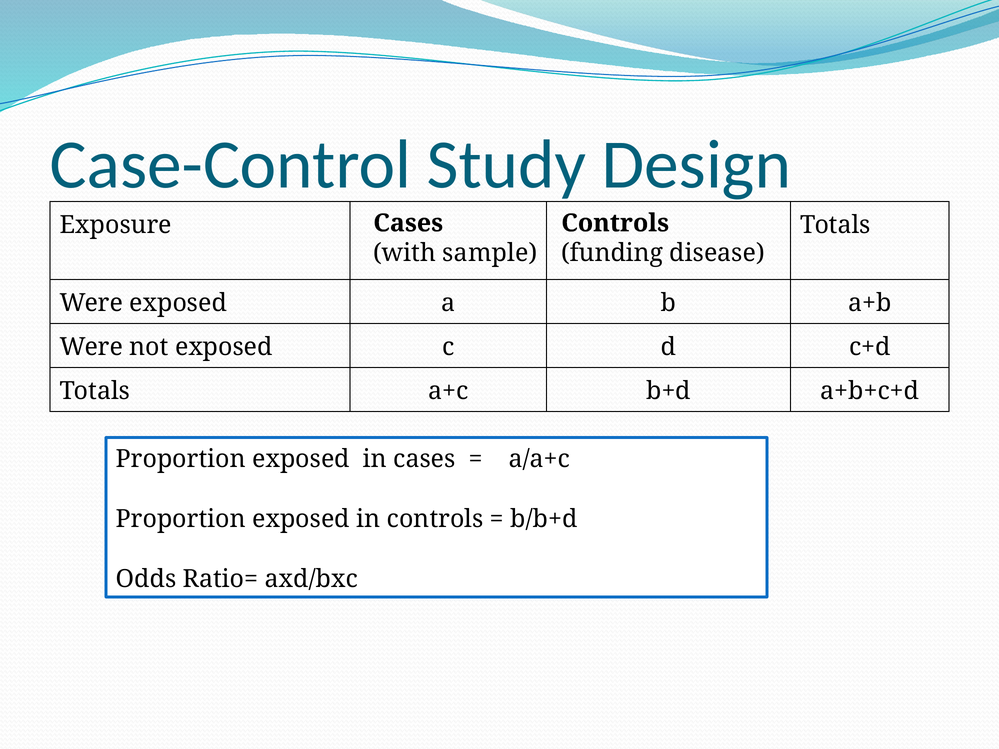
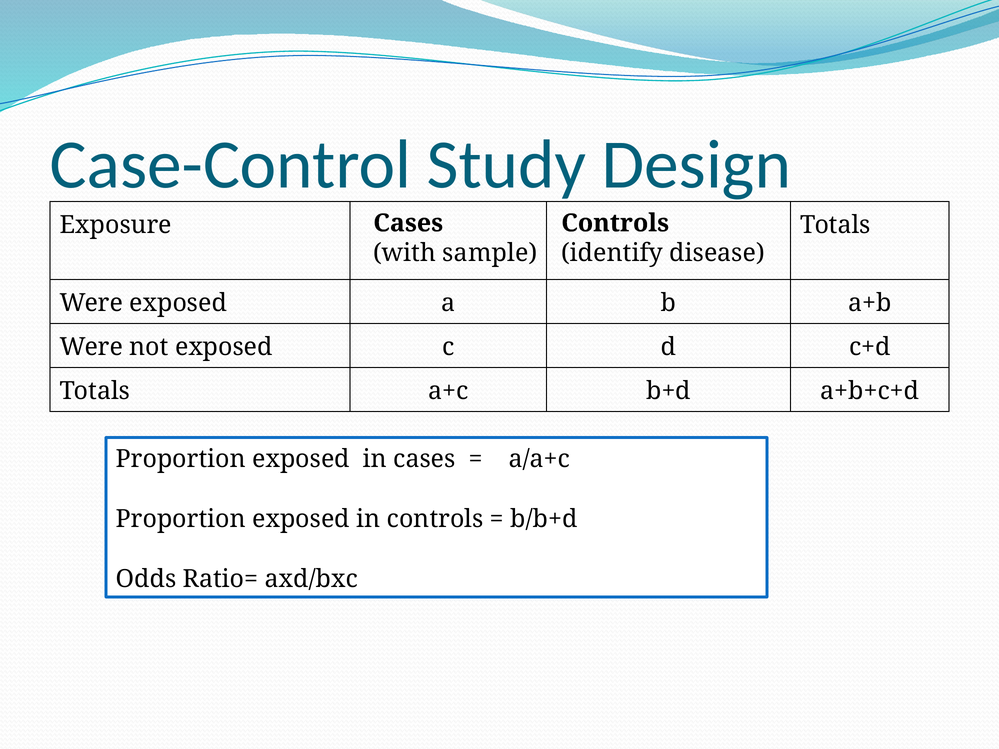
funding: funding -> identify
